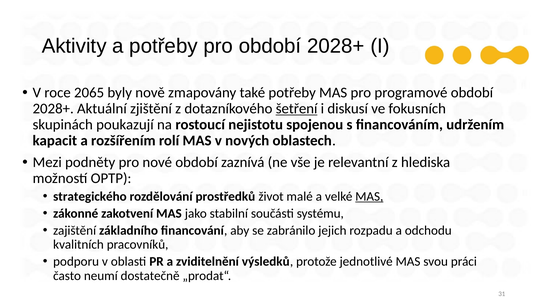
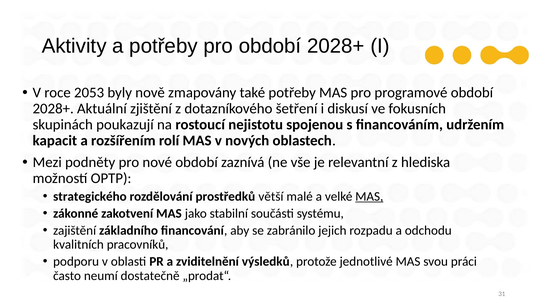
2065: 2065 -> 2053
šetření underline: present -> none
život: život -> větší
